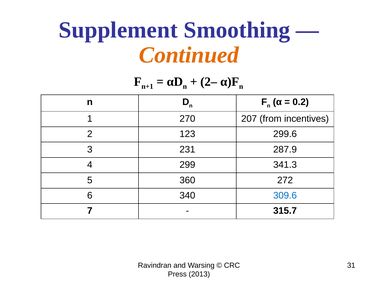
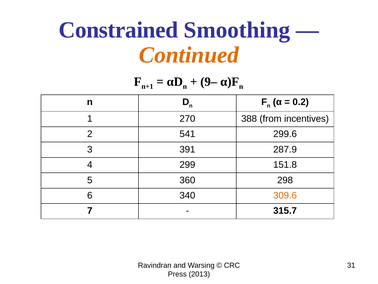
Supplement: Supplement -> Constrained
2–: 2– -> 9–
207: 207 -> 388
123: 123 -> 541
231: 231 -> 391
341.3: 341.3 -> 151.8
272: 272 -> 298
309.6 colour: blue -> orange
